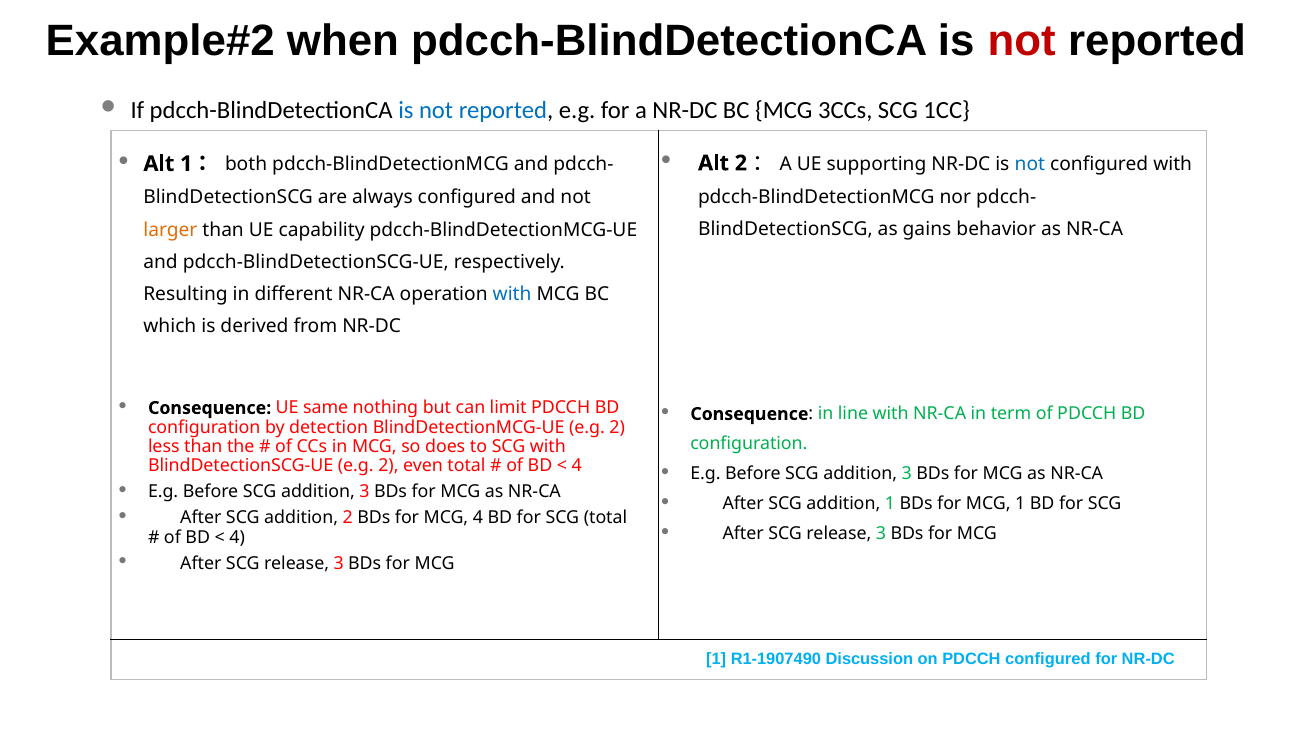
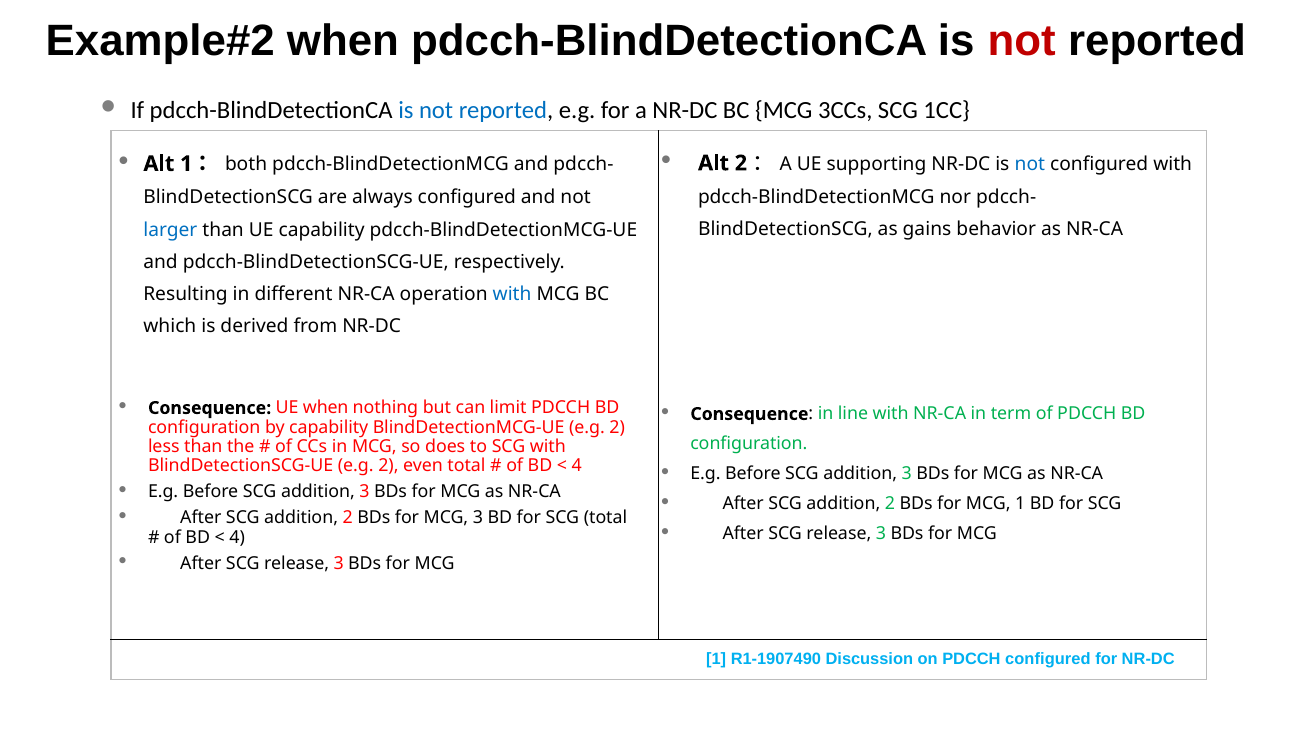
larger colour: orange -> blue
UE same: same -> when
by detection: detection -> capability
1 at (890, 504): 1 -> 2
MCG 4: 4 -> 3
